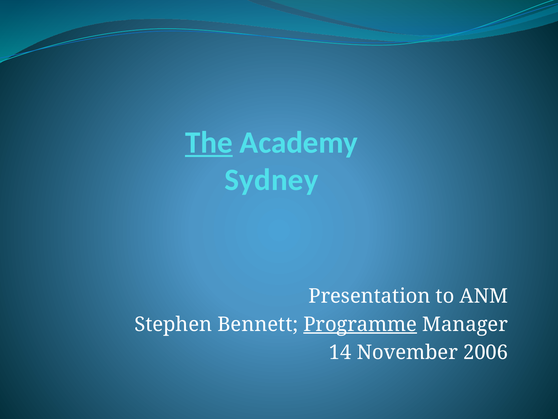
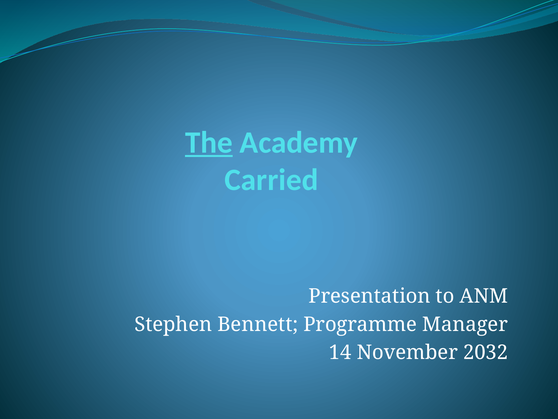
Sydney: Sydney -> Carried
Programme underline: present -> none
2006: 2006 -> 2032
